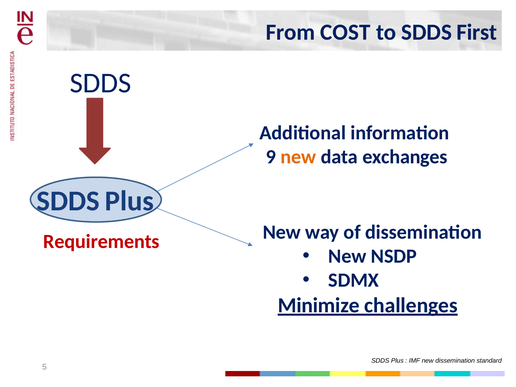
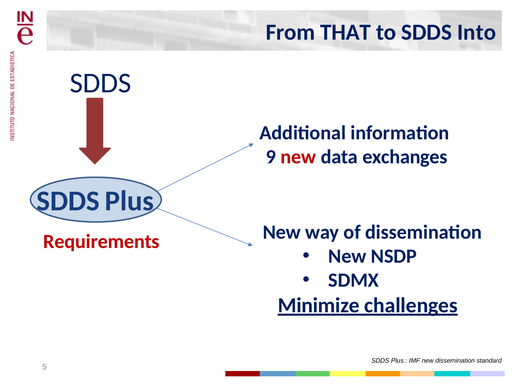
COST: COST -> THAT
First: First -> Into
new at (298, 157) colour: orange -> red
